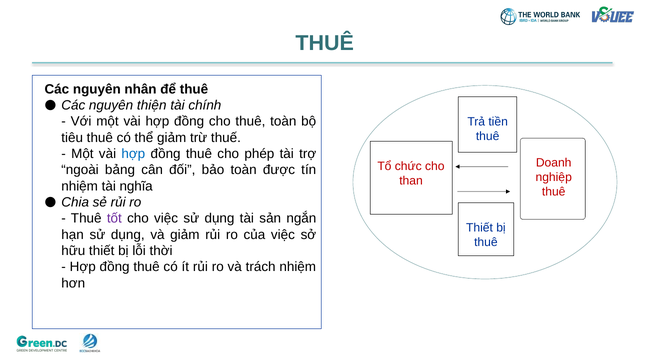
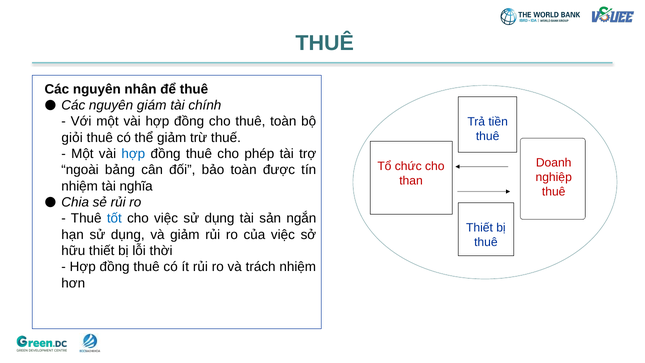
thiện: thiện -> giám
tiêu: tiêu -> giỏi
tốt colour: purple -> blue
